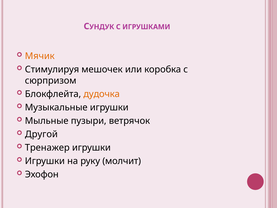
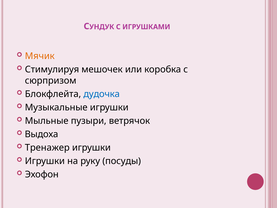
дудочка colour: orange -> blue
Другой: Другой -> Выдоха
молчит: молчит -> посуды
